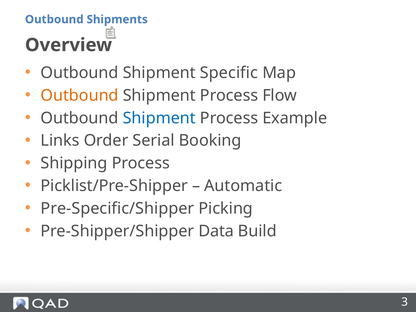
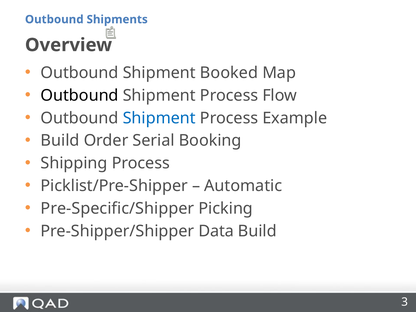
Specific: Specific -> Booked
Outbound at (80, 95) colour: orange -> black
Links at (60, 141): Links -> Build
